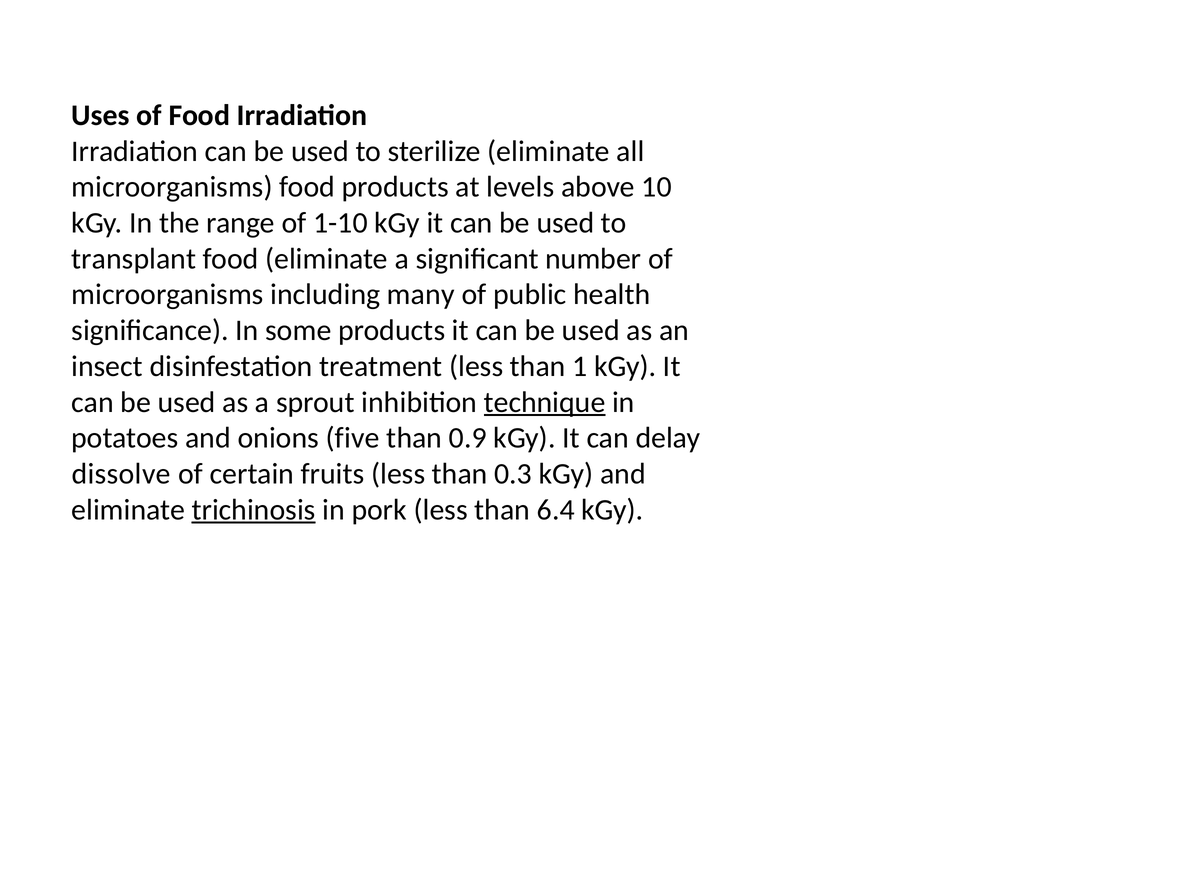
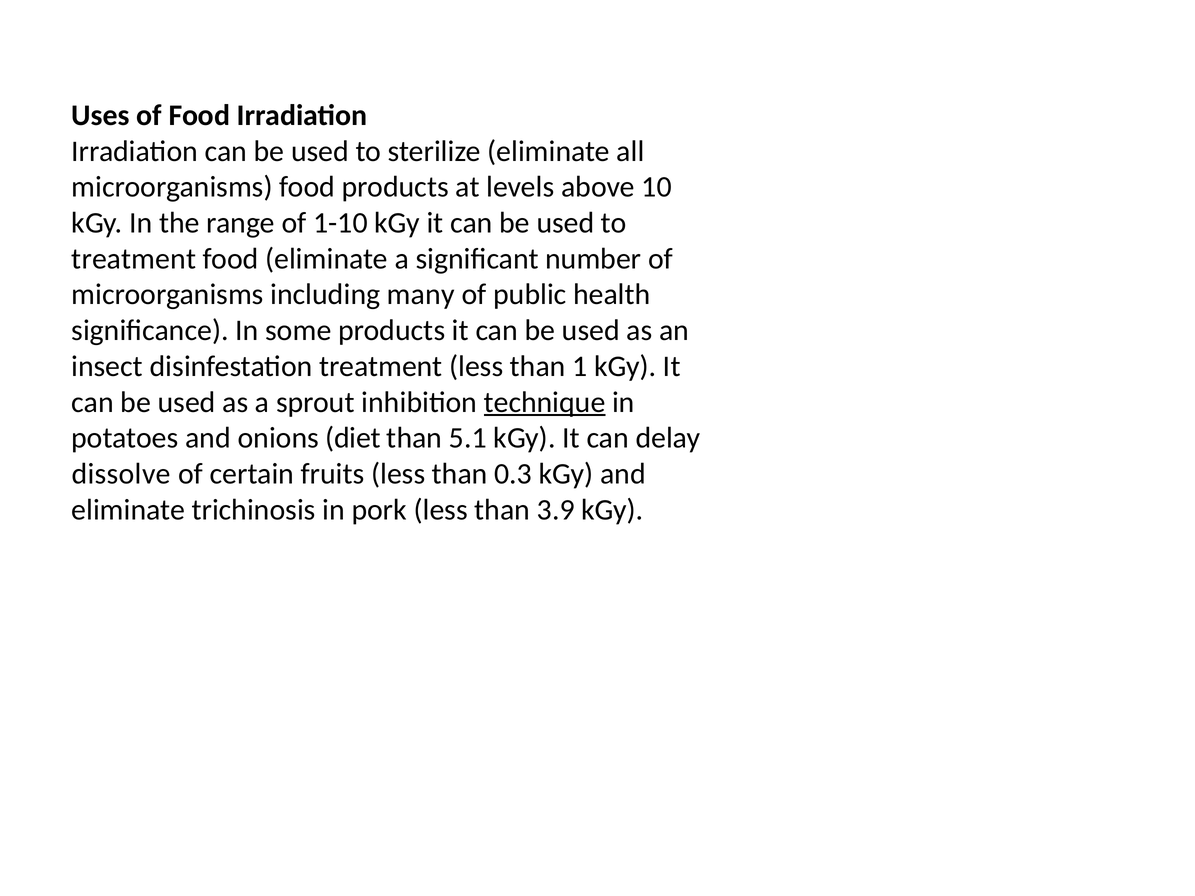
transplant at (134, 259): transplant -> treatment
five: five -> diet
0.9: 0.9 -> 5.1
trichinosis underline: present -> none
6.4: 6.4 -> 3.9
